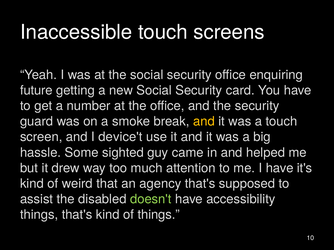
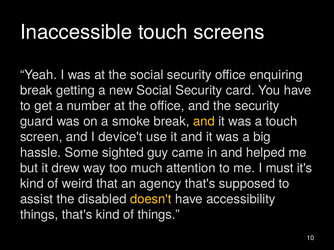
future at (36, 91): future -> break
I have: have -> must
doesn't colour: light green -> yellow
